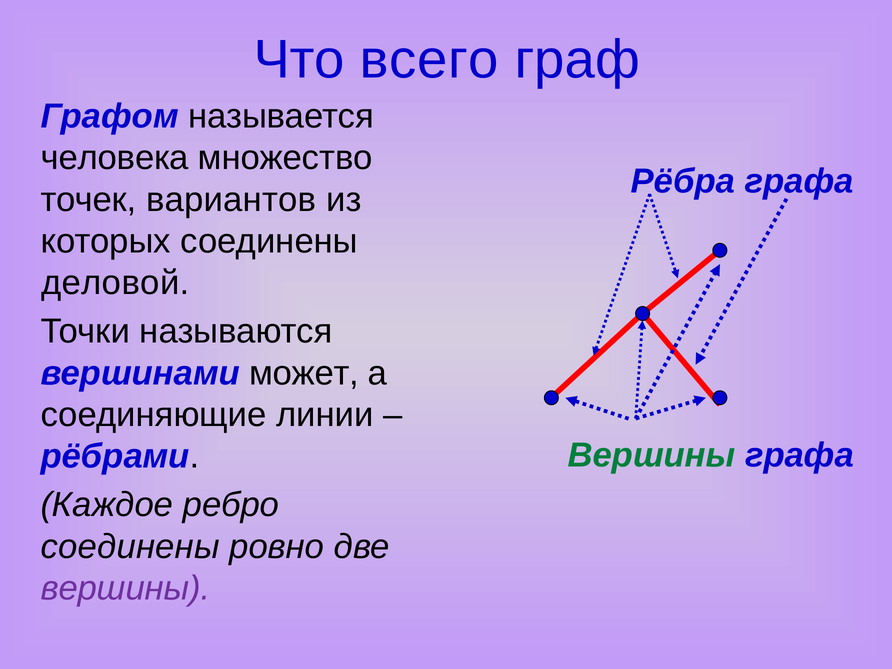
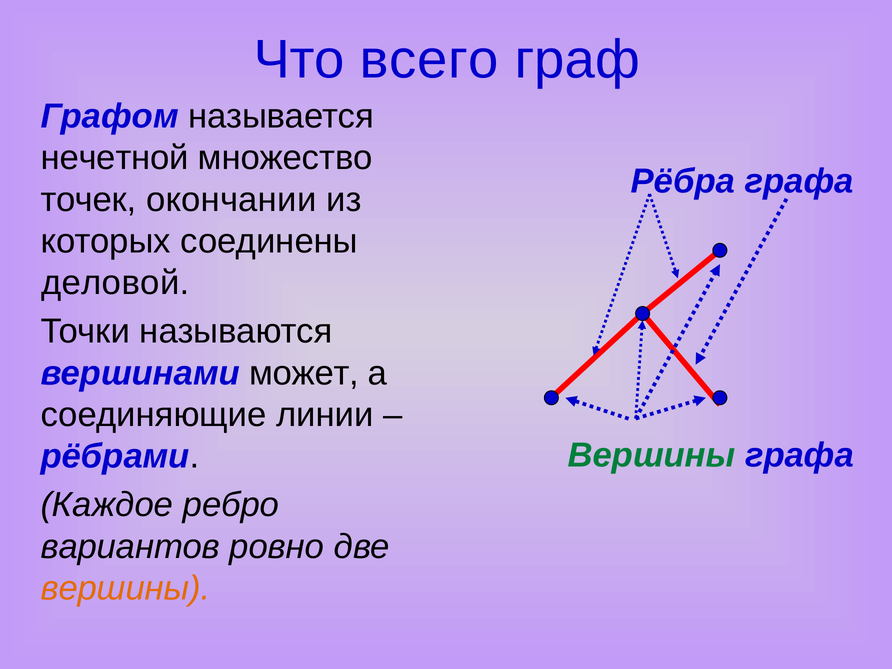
человека: человека -> нечетной
вариантов: вариантов -> окончании
соединены at (130, 547): соединены -> вариантов
вершины at (125, 588) colour: purple -> orange
